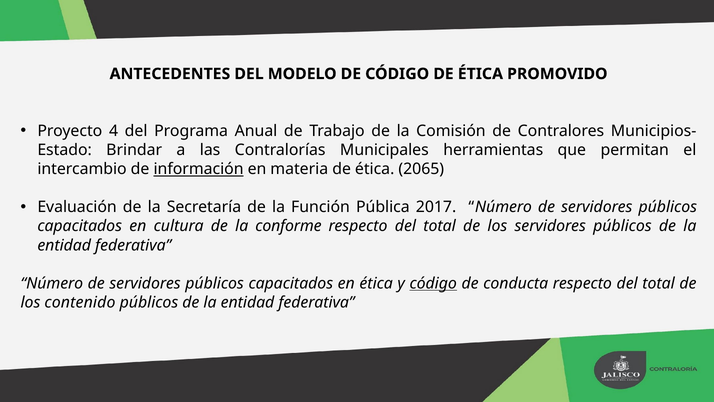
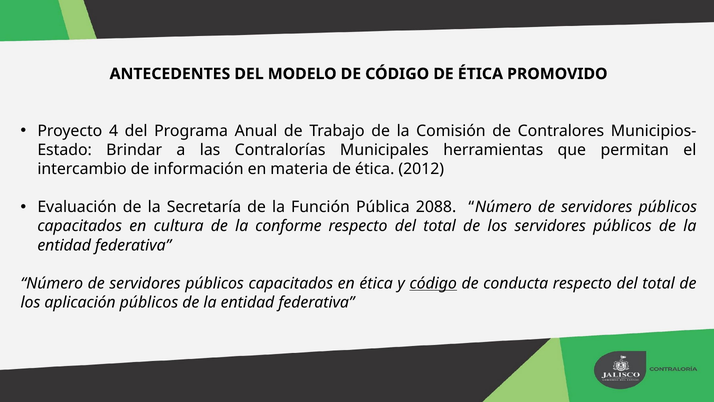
información underline: present -> none
2065: 2065 -> 2012
2017: 2017 -> 2088
contenido: contenido -> aplicación
